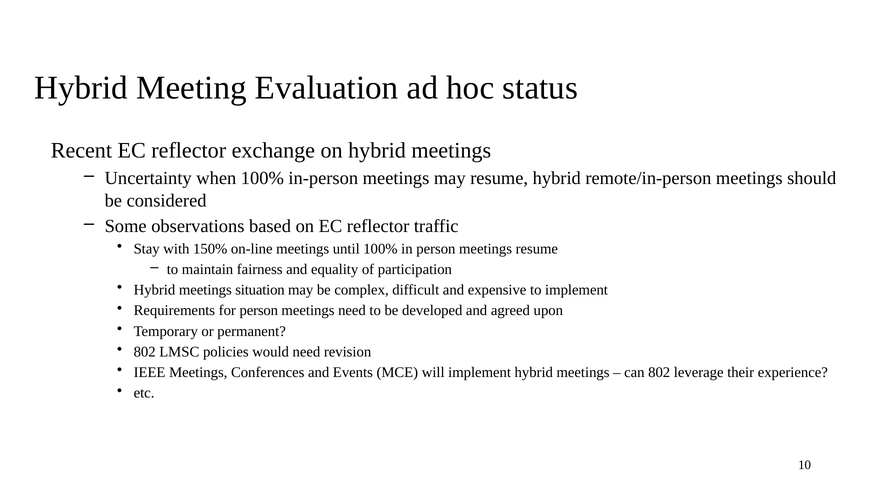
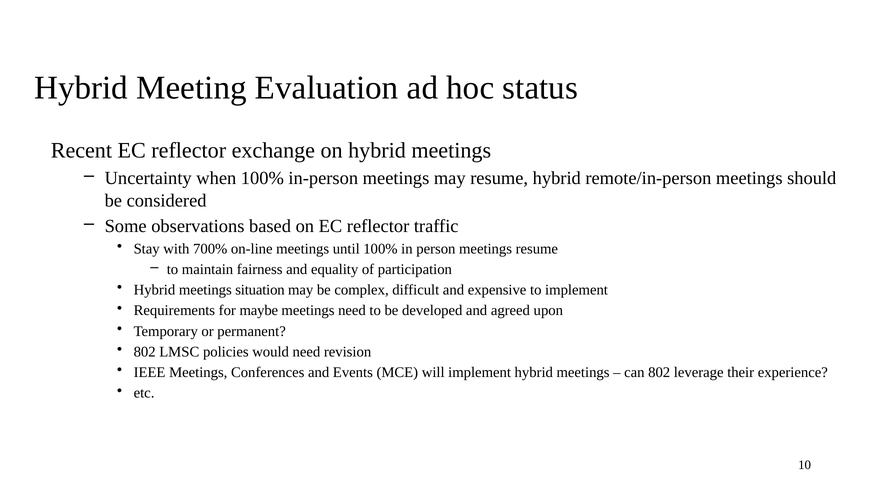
150%: 150% -> 700%
for person: person -> maybe
